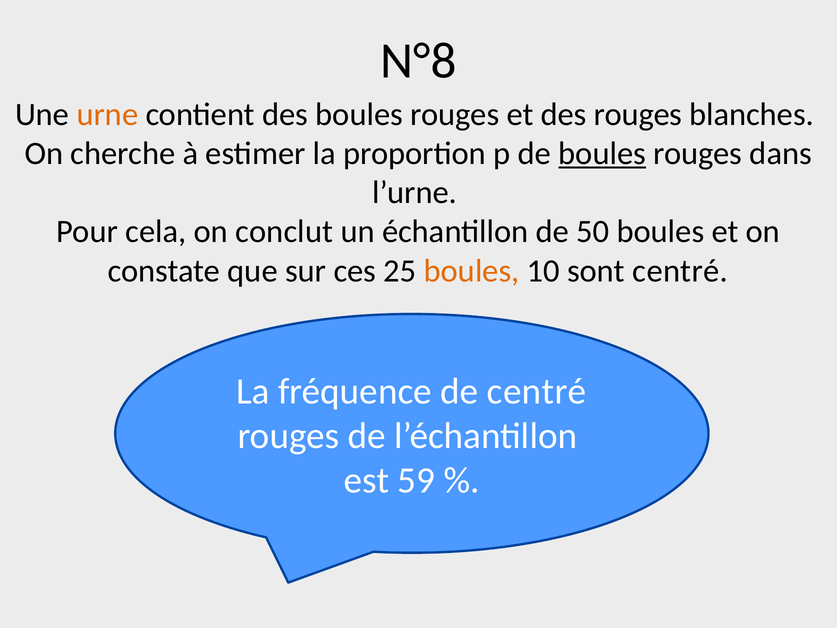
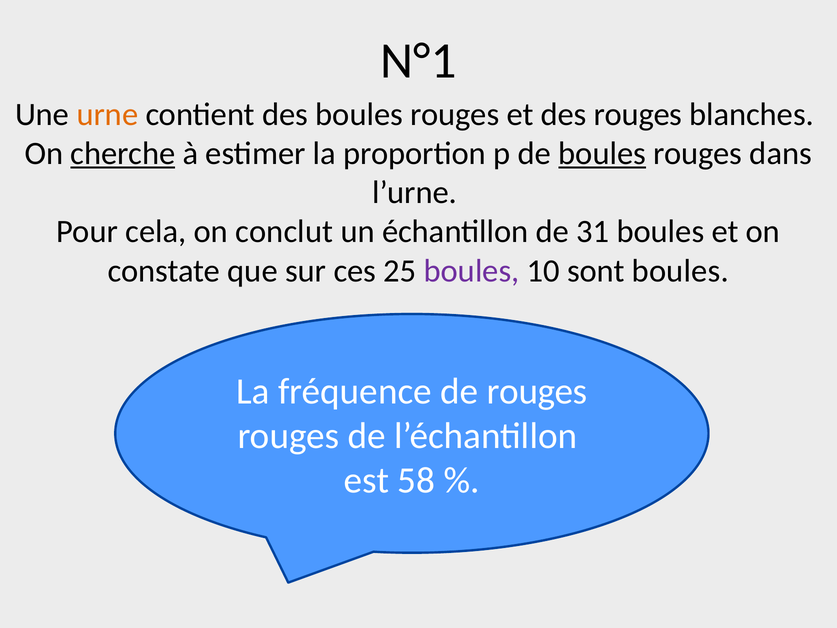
N°8: N°8 -> N°1
cherche underline: none -> present
50: 50 -> 31
boules at (472, 271) colour: orange -> purple
sont centré: centré -> boules
de centré: centré -> rouges
59: 59 -> 58
